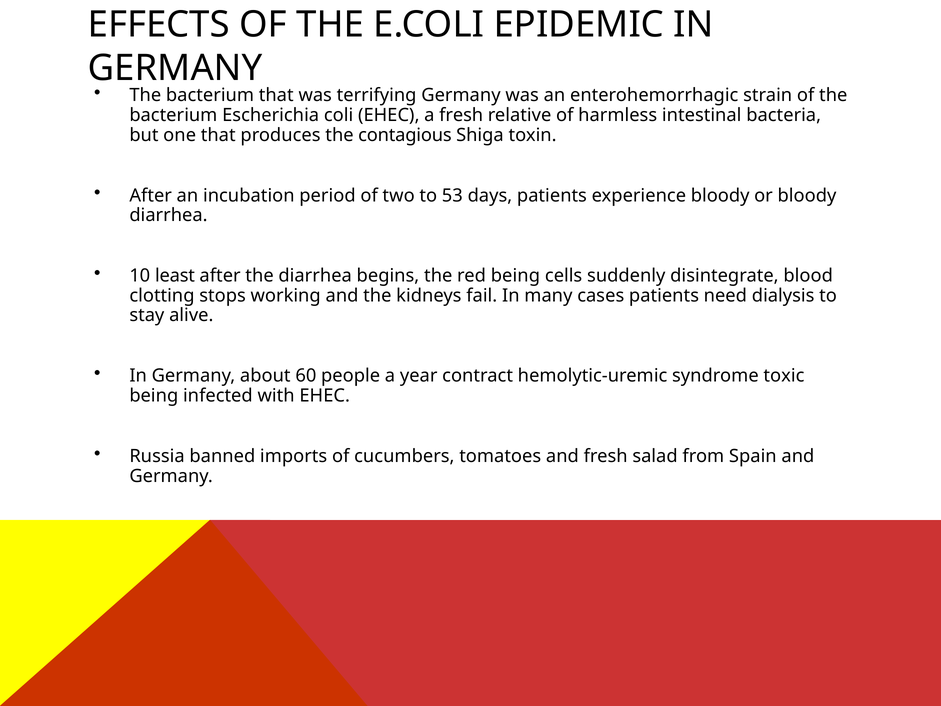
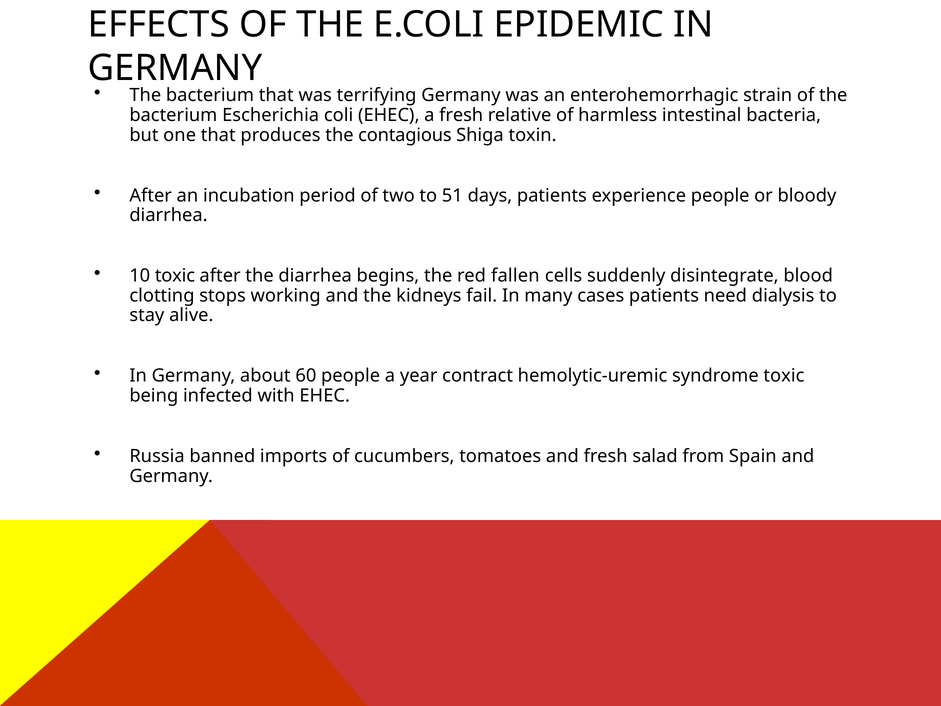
53: 53 -> 51
experience bloody: bloody -> people
10 least: least -> toxic
red being: being -> fallen
